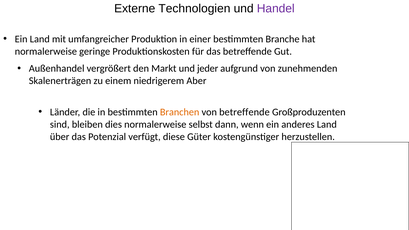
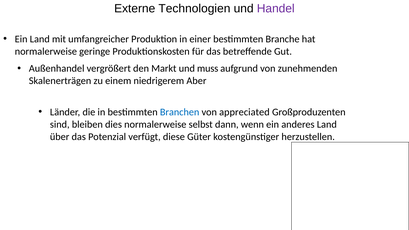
jeder: jeder -> muss
Branchen colour: orange -> blue
von betreffende: betreffende -> appreciated
